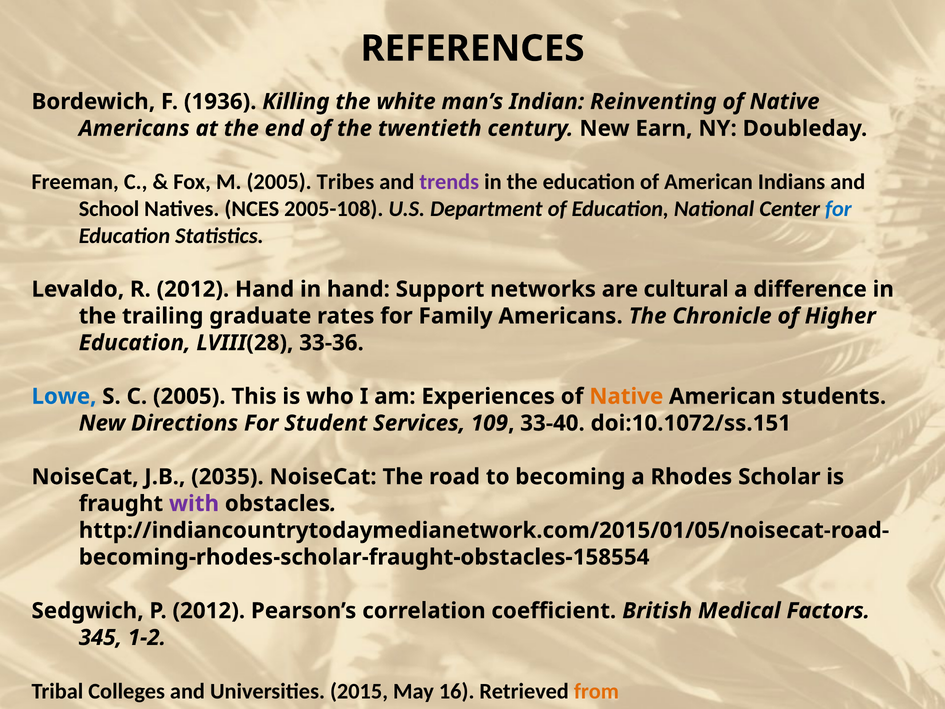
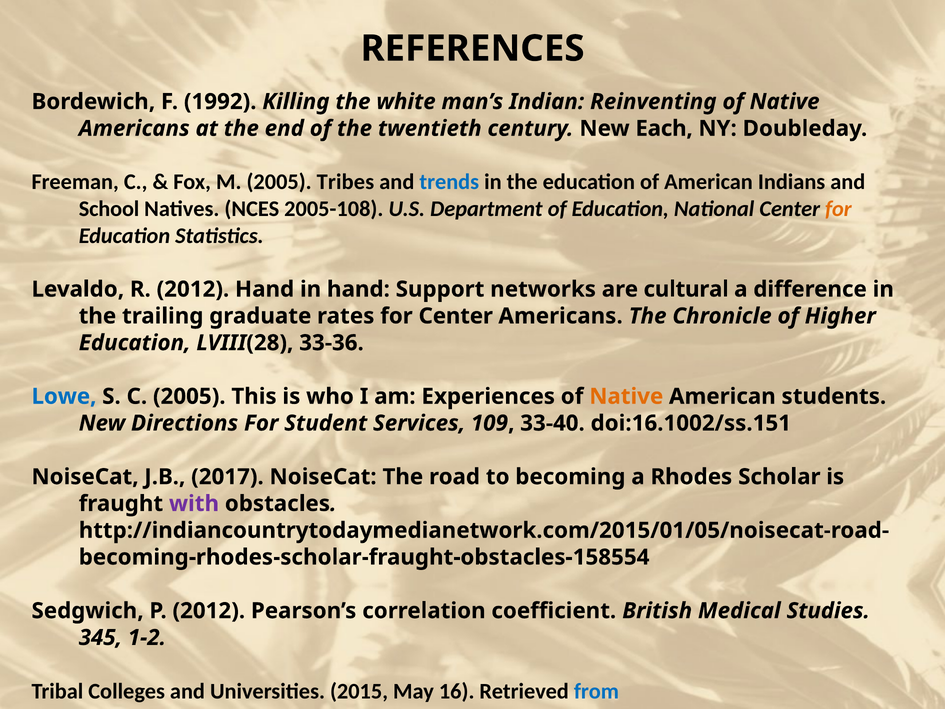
1936: 1936 -> 1992
Earn: Earn -> Each
trends colour: purple -> blue
for at (838, 209) colour: blue -> orange
for Family: Family -> Center
doi:10.1072/ss.151: doi:10.1072/ss.151 -> doi:16.1002/ss.151
2035: 2035 -> 2017
Factors: Factors -> Studies
from colour: orange -> blue
